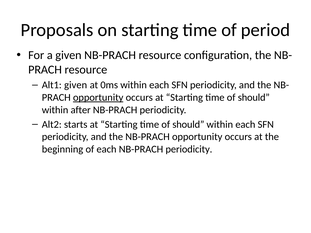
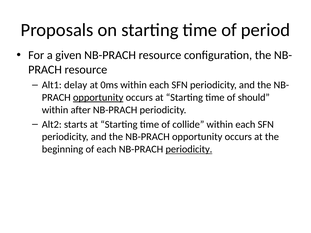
Alt1 given: given -> delay
should at (188, 125): should -> collide
periodicity at (189, 149) underline: none -> present
